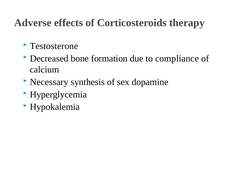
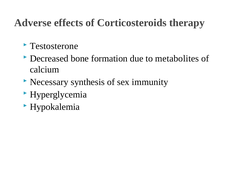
compliance: compliance -> metabolites
dopamine: dopamine -> immunity
